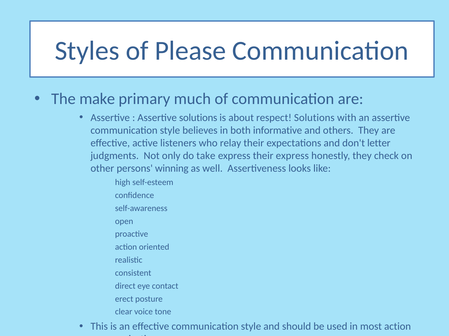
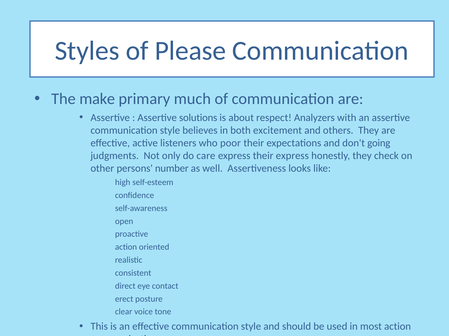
respect Solutions: Solutions -> Analyzers
informative: informative -> excitement
relay: relay -> poor
letter: letter -> going
take: take -> care
winning: winning -> number
